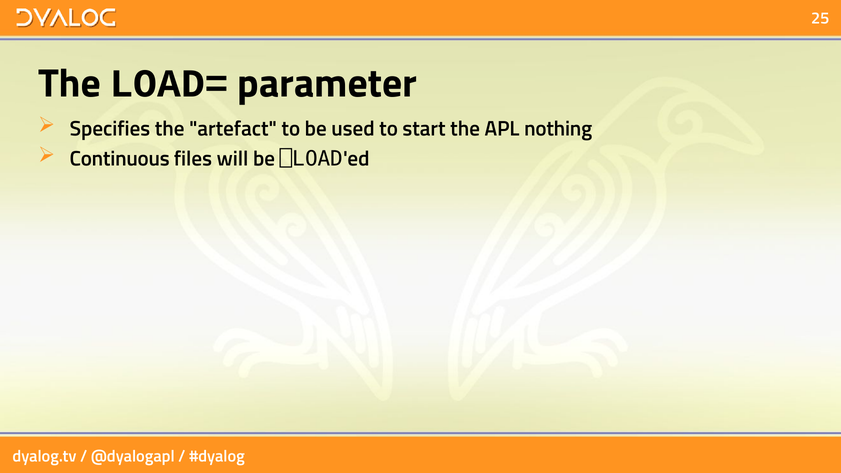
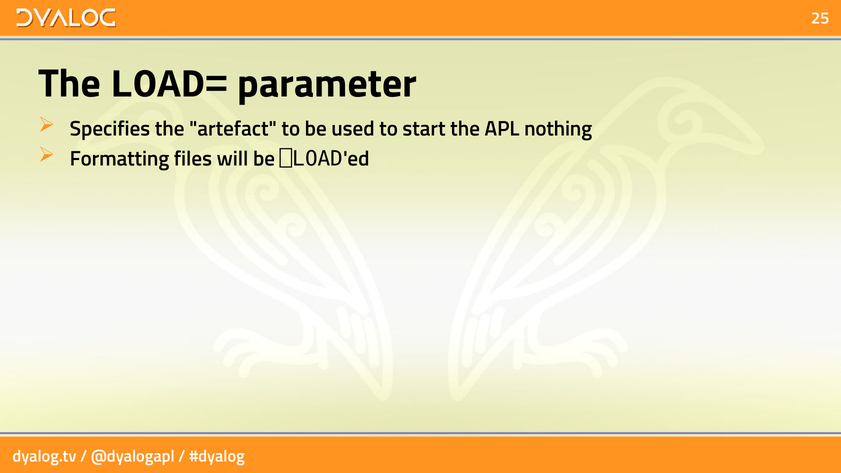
Continuous: Continuous -> Formatting
